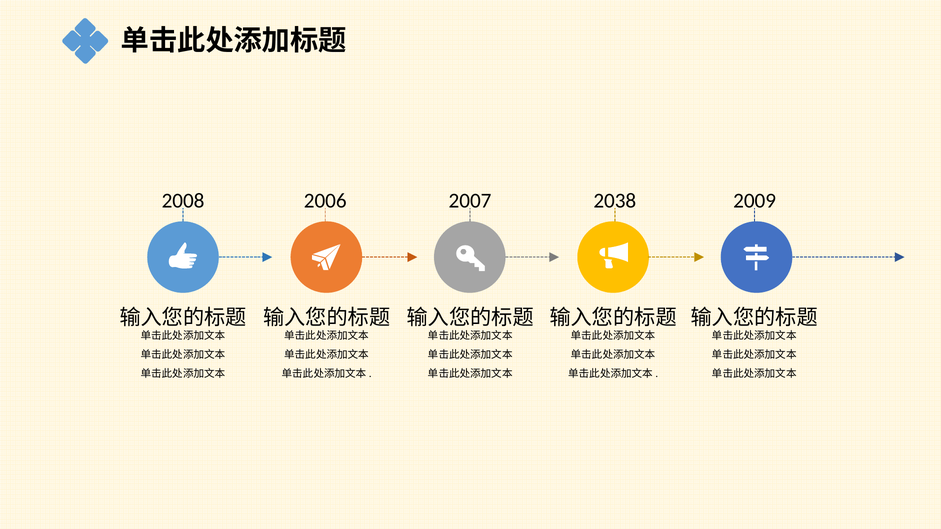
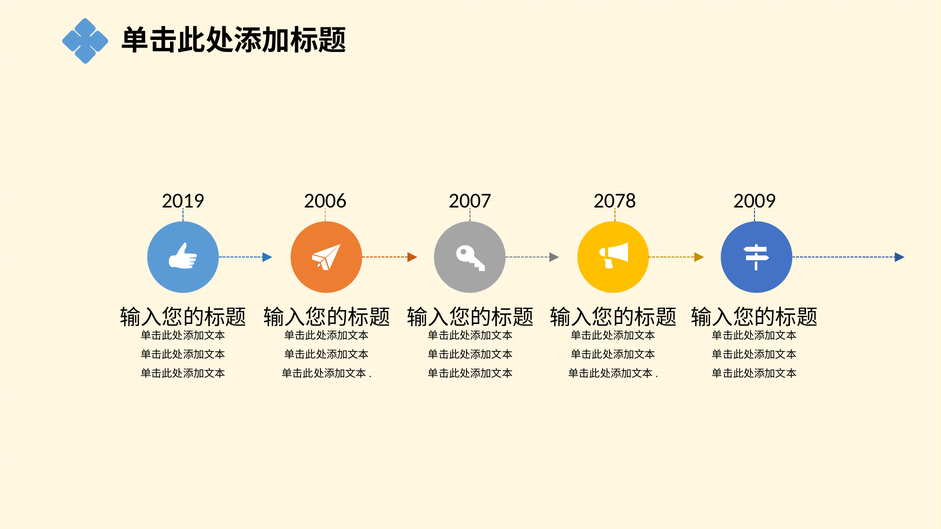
2008: 2008 -> 2019
2038: 2038 -> 2078
